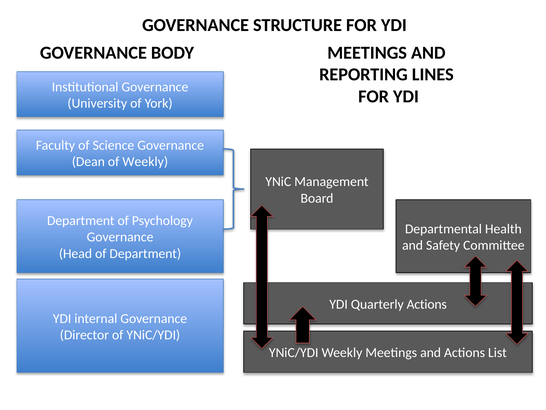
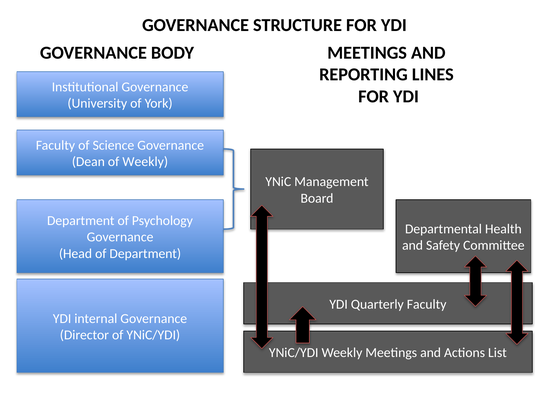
Quarterly Actions: Actions -> Faculty
